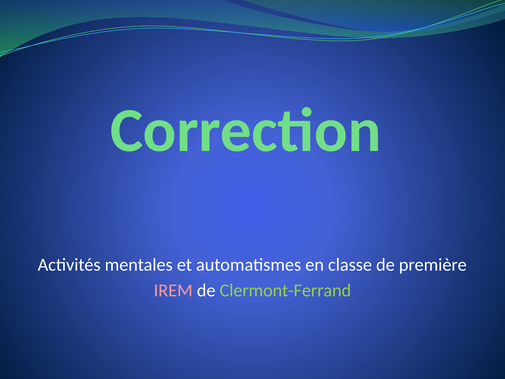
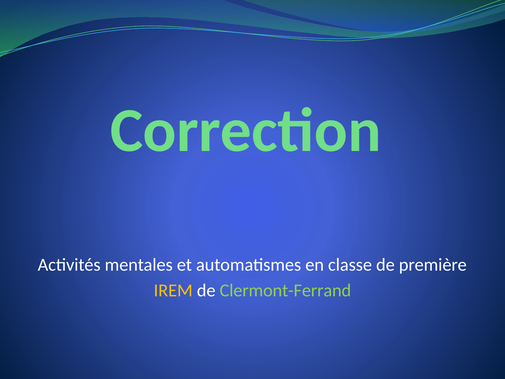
IREM colour: pink -> yellow
